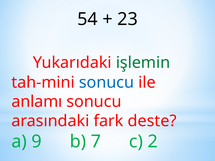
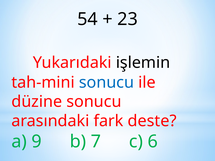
işlemin colour: green -> black
anlamı: anlamı -> düzine
2: 2 -> 6
